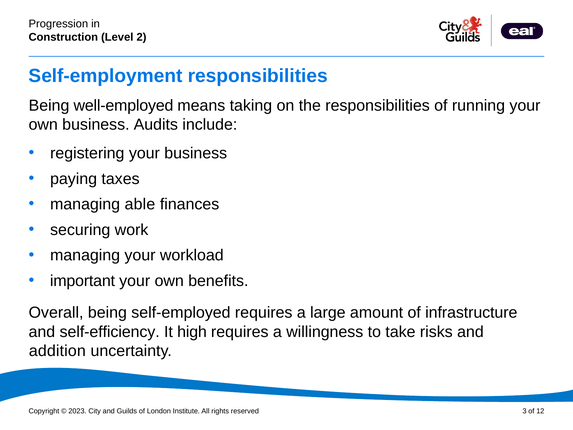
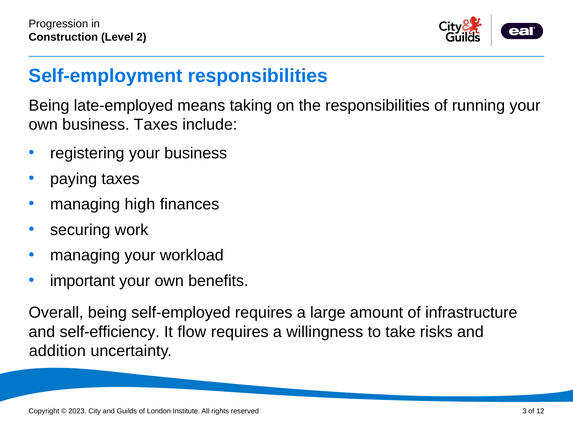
well-employed: well-employed -> late-employed
business Audits: Audits -> Taxes
able: able -> high
high: high -> flow
